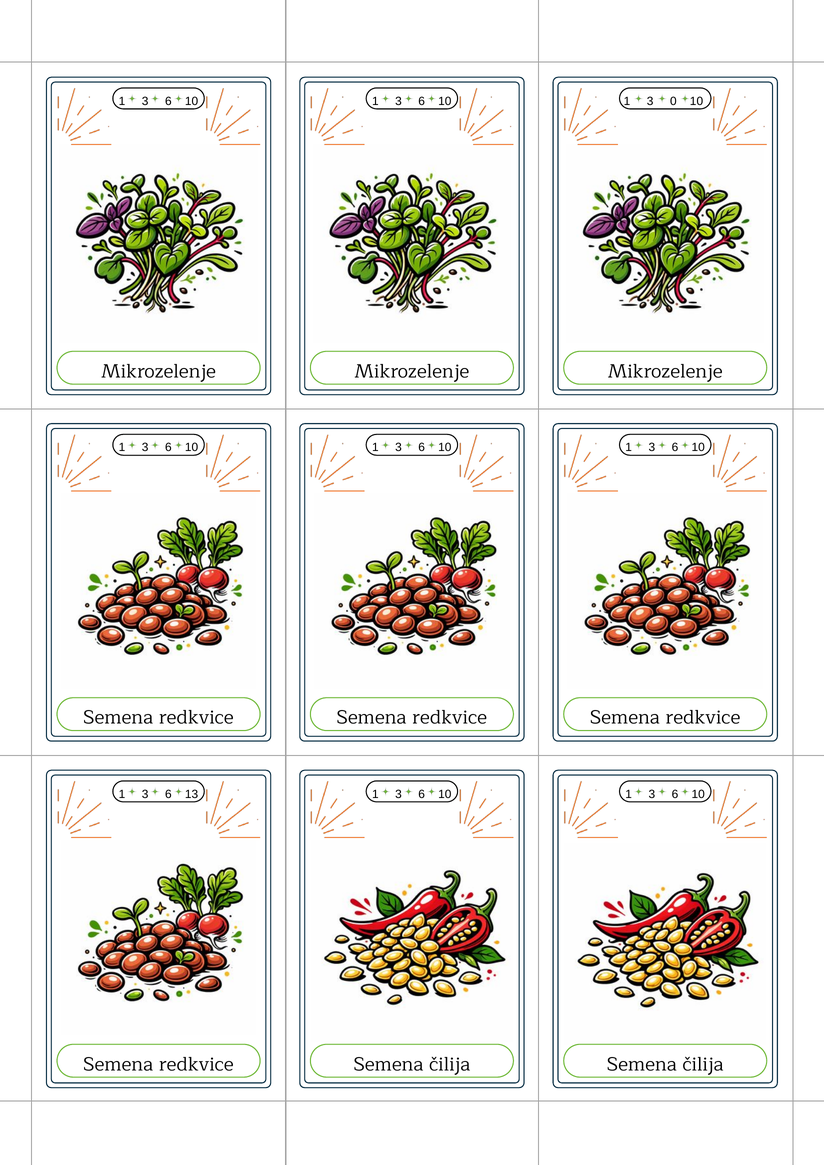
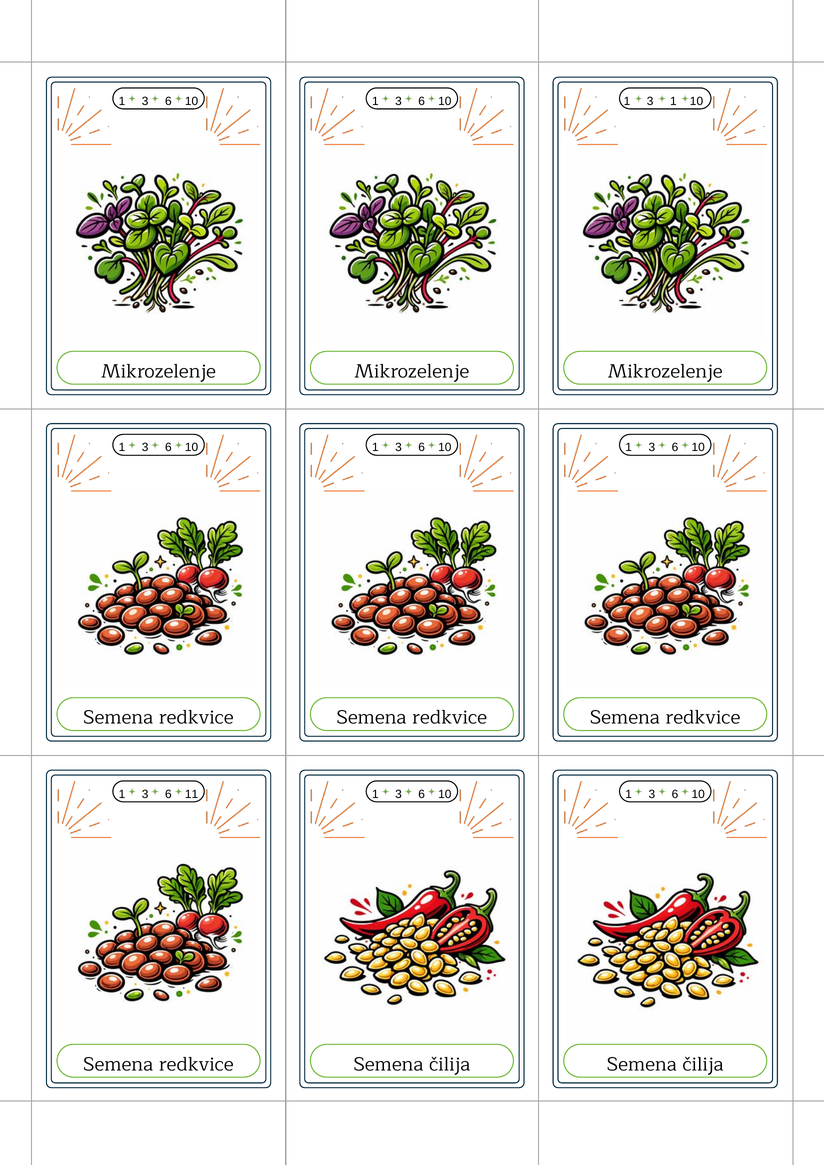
3 0: 0 -> 1
13: 13 -> 11
